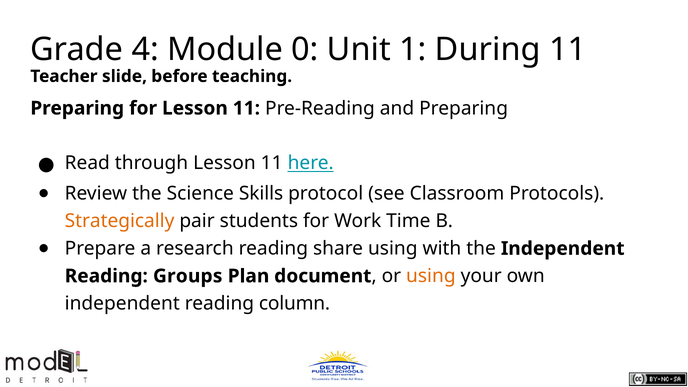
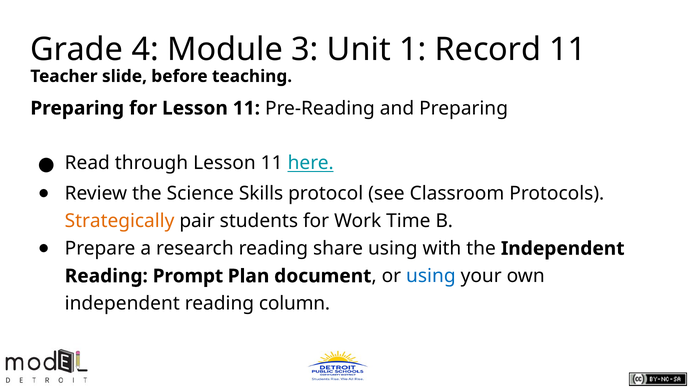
0: 0 -> 3
During: During -> Record
Groups: Groups -> Prompt
using at (431, 276) colour: orange -> blue
